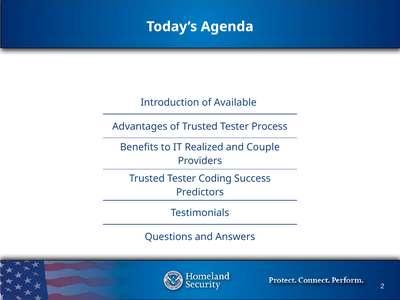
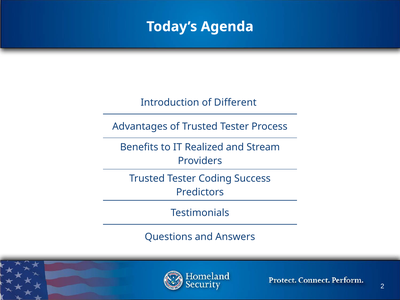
Available: Available -> Different
Couple: Couple -> Stream
